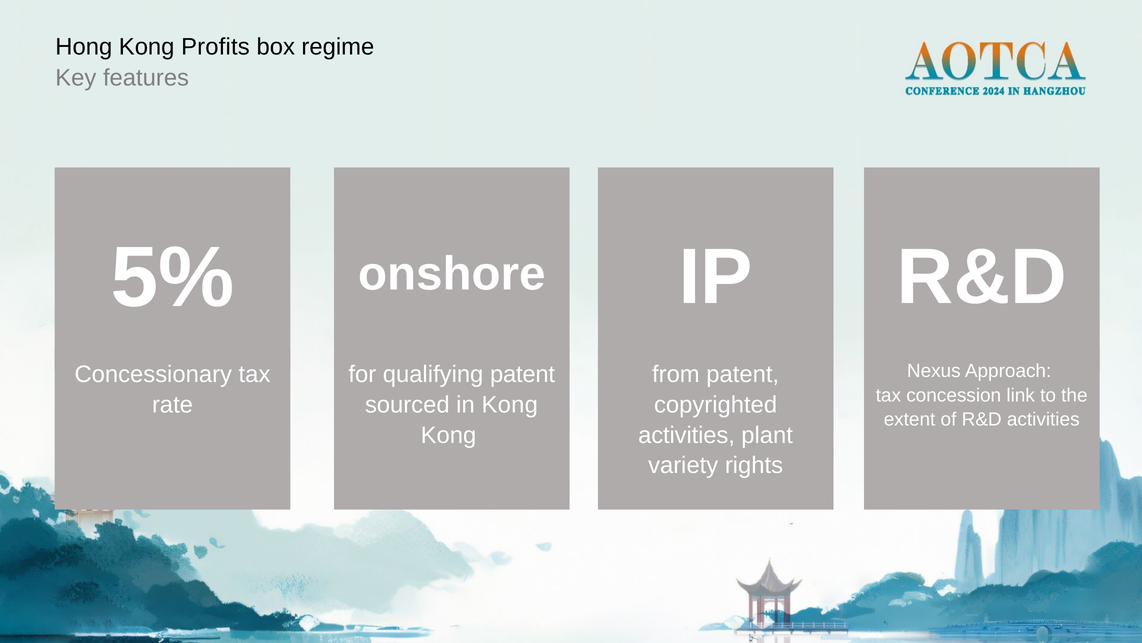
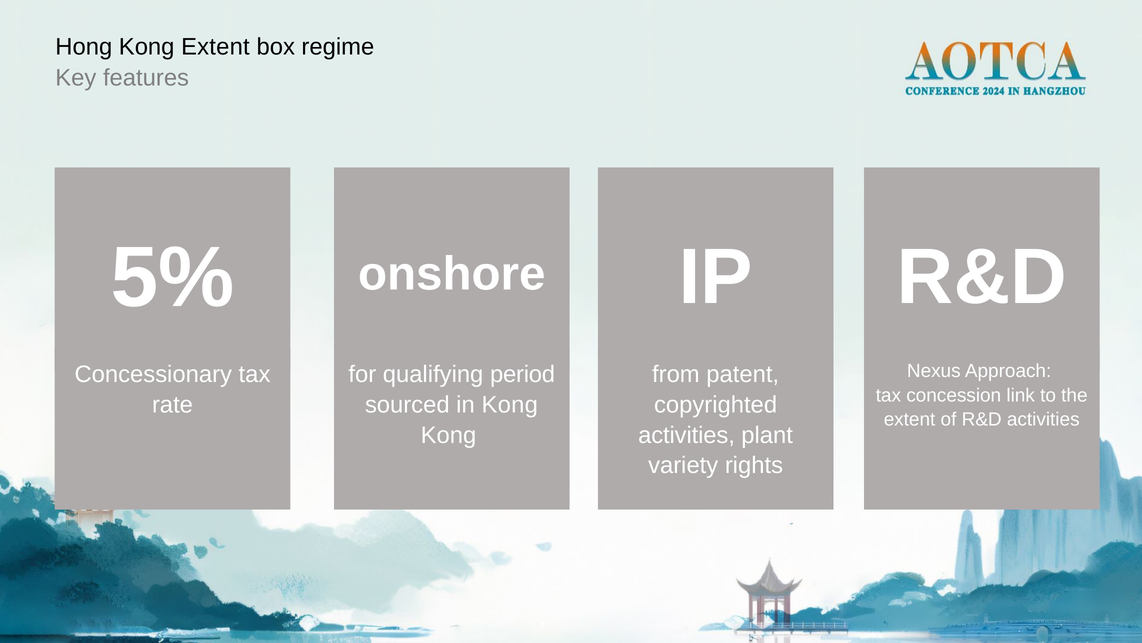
Kong Profits: Profits -> Extent
qualifying patent: patent -> period
